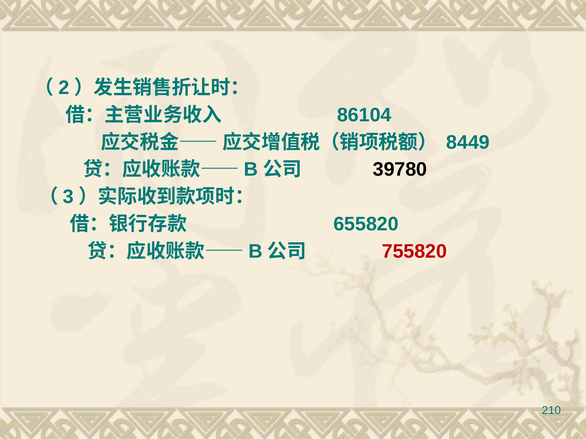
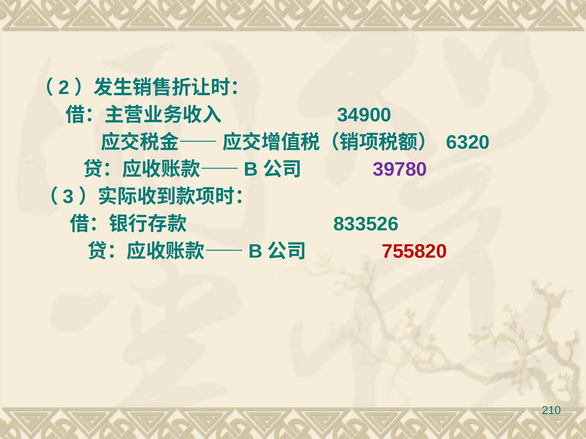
86104: 86104 -> 34900
8449: 8449 -> 6320
39780 colour: black -> purple
655820: 655820 -> 833526
